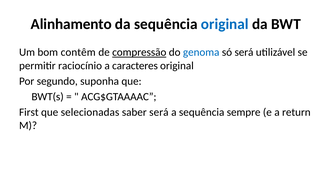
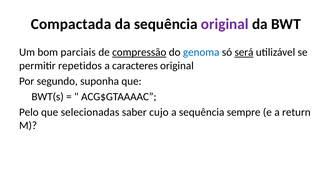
Alinhamento: Alinhamento -> Compactada
original at (225, 24) colour: blue -> purple
contêm: contêm -> parciais
será at (244, 52) underline: none -> present
raciocínio: raciocínio -> repetidos
First: First -> Pelo
saber será: será -> cujo
